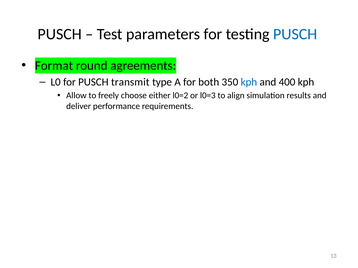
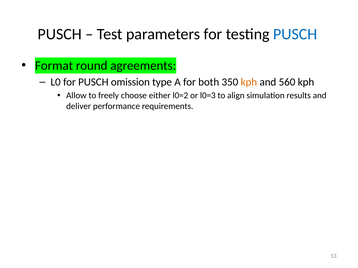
transmit: transmit -> omission
kph at (249, 82) colour: blue -> orange
400: 400 -> 560
